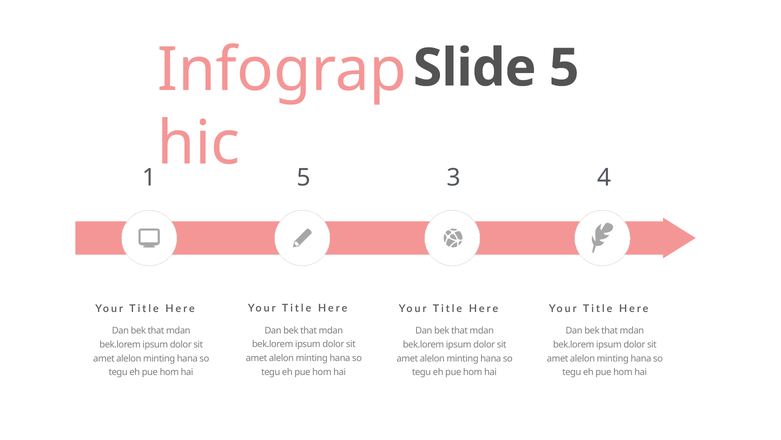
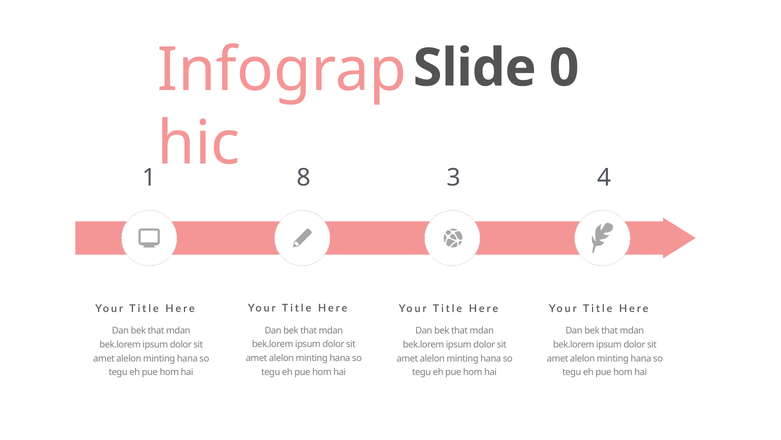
Slide 5: 5 -> 0
1 5: 5 -> 8
